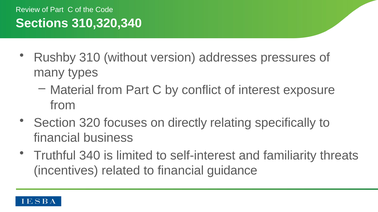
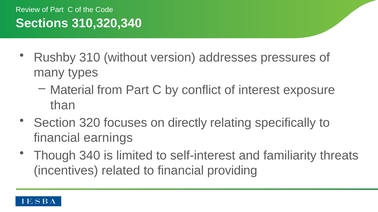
from at (63, 105): from -> than
business: business -> earnings
Truthful: Truthful -> Though
guidance: guidance -> providing
